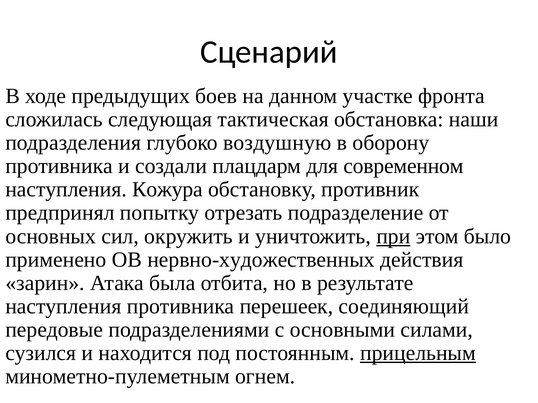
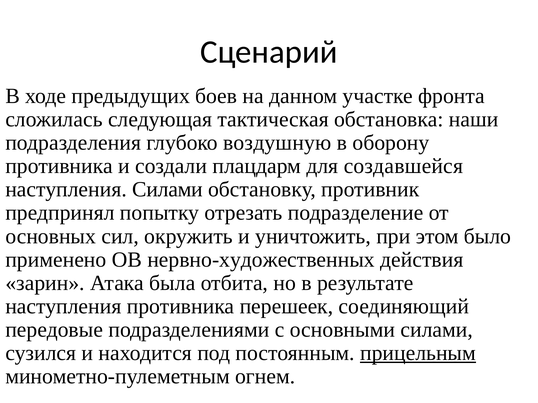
современном: современном -> создавшейся
наступления Кожура: Кожура -> Силами
при underline: present -> none
